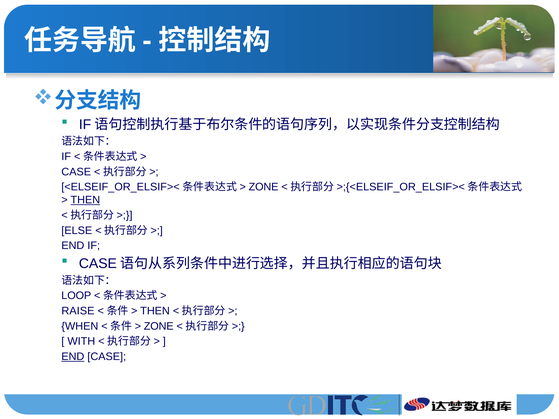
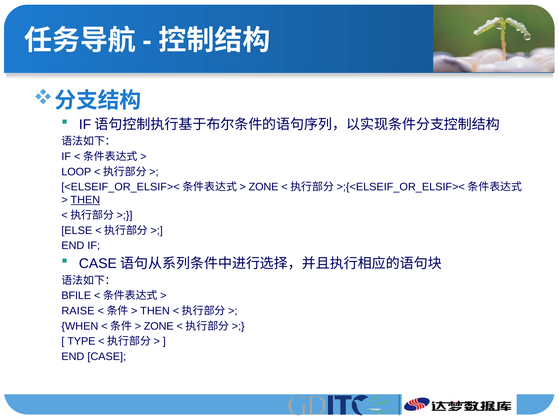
CASE at (76, 172): CASE -> LOOP
LOOP: LOOP -> BFILE
WITH: WITH -> TYPE
END at (73, 357) underline: present -> none
